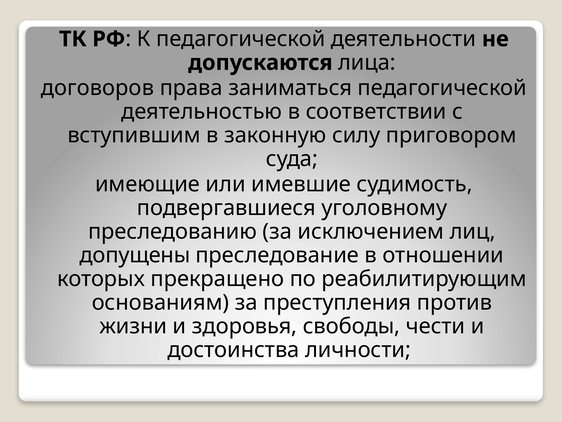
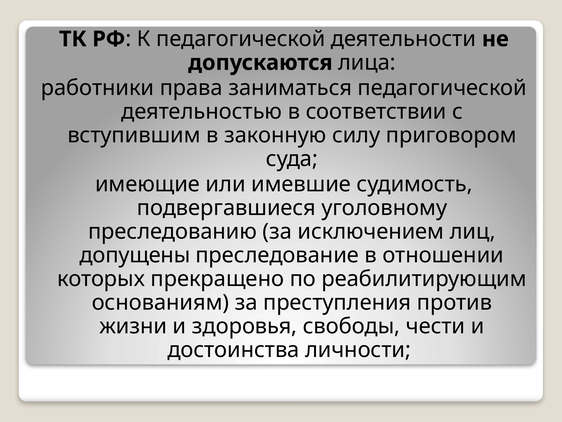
договоров: договоров -> работники
